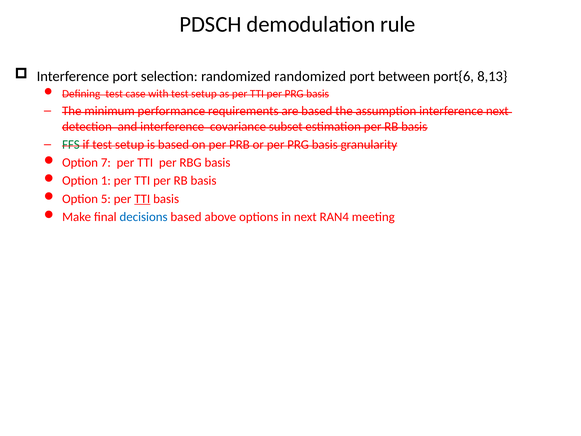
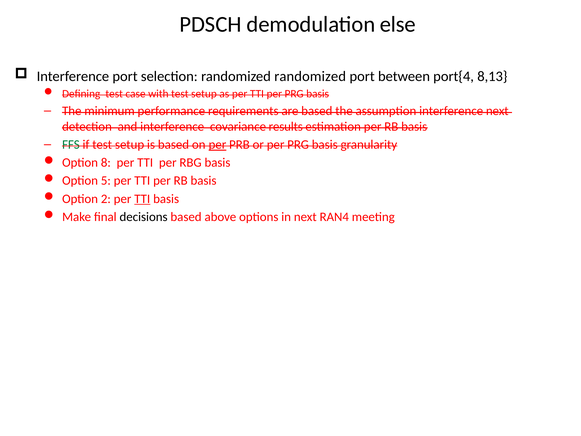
rule: rule -> else
port{6: port{6 -> port{4
subset: subset -> results
per at (217, 144) underline: none -> present
7: 7 -> 8
1: 1 -> 5
5: 5 -> 2
decisions colour: blue -> black
